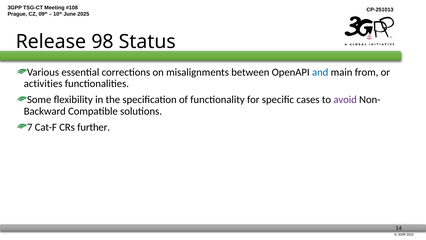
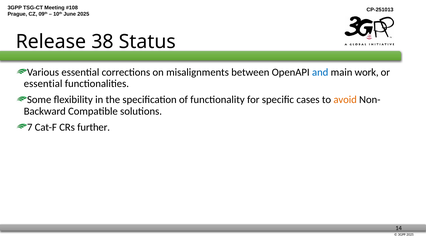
98: 98 -> 38
from: from -> work
activities at (43, 84): activities -> essential
avoid colour: purple -> orange
